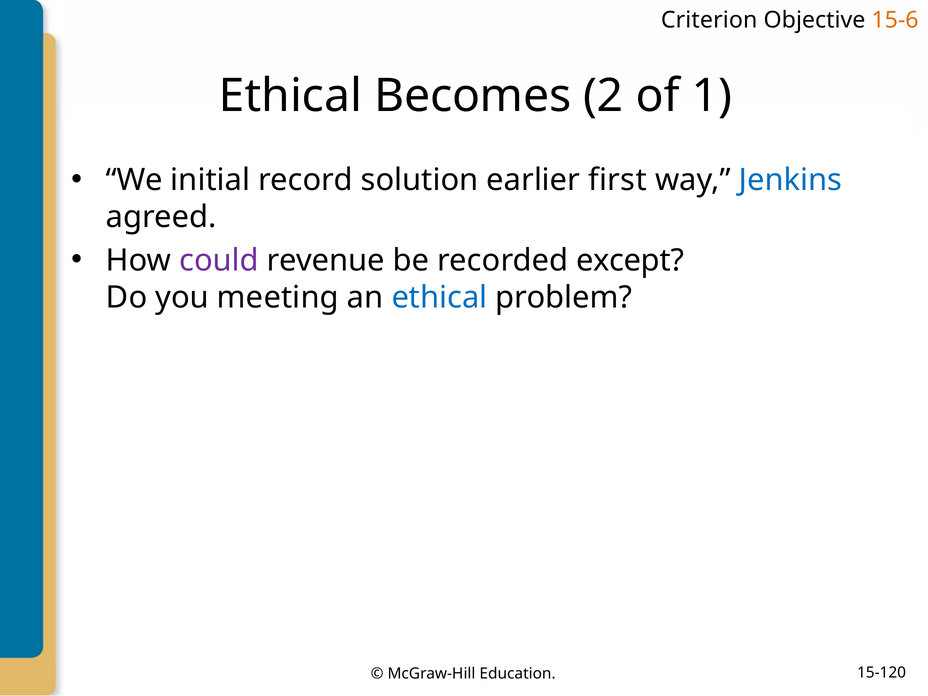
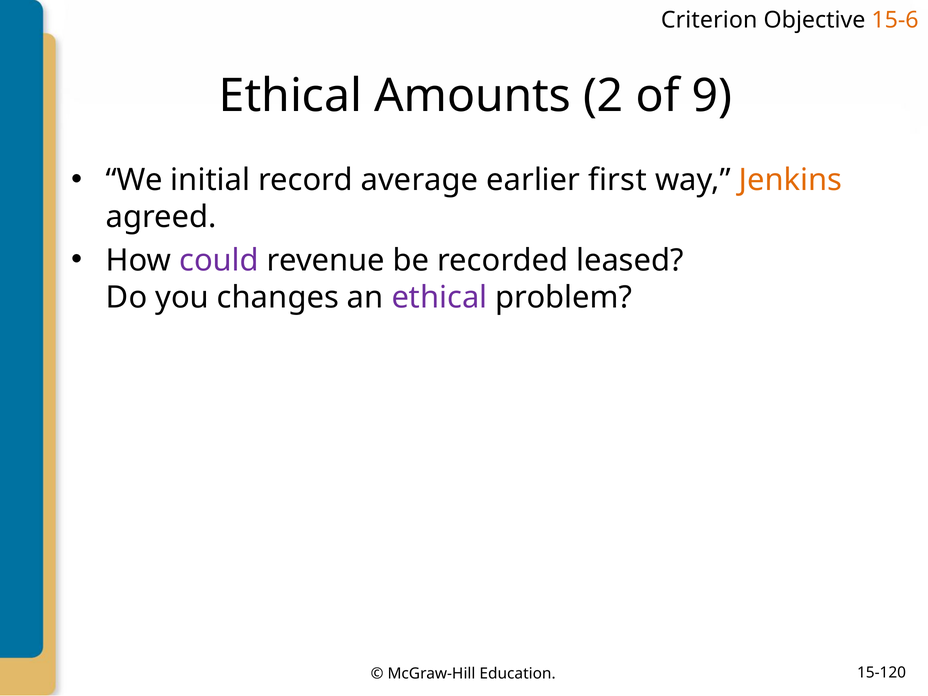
Becomes: Becomes -> Amounts
1: 1 -> 9
solution: solution -> average
Jenkins colour: blue -> orange
except: except -> leased
meeting: meeting -> changes
ethical at (439, 298) colour: blue -> purple
